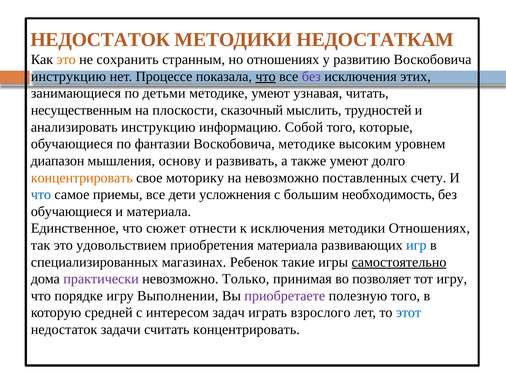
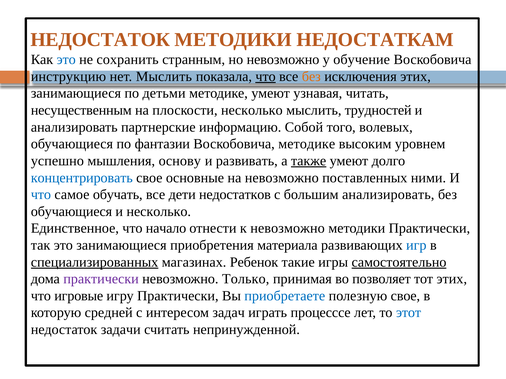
это at (66, 60) colour: orange -> blue
но отношениях: отношениях -> невозможно
развитию: развитию -> обучение
нет Процессе: Процессе -> Мыслить
без at (311, 77) colour: purple -> orange
плоскости сказочный: сказочный -> несколько
анализировать инструкцию: инструкцию -> партнерские
которые: которые -> волевых
диапазон: диапазон -> успешно
также underline: none -> present
концентрировать at (82, 178) colour: orange -> blue
моторику: моторику -> основные
счету: счету -> ними
приемы: приемы -> обучать
усложнения: усложнения -> недостатков
большим необходимость: необходимость -> анализировать
и материала: материала -> несколько
сюжет: сюжет -> начало
к исключения: исключения -> невозможно
методики Отношениях: Отношениях -> Практически
это удовольствием: удовольствием -> занимающиеся
специализированных underline: none -> present
тот игру: игру -> этих
порядке: порядке -> игровые
игру Выполнении: Выполнении -> Практически
приобретаете colour: purple -> blue
полезную того: того -> свое
взрослого: взрослого -> процесссе
считать концентрировать: концентрировать -> непринужденной
